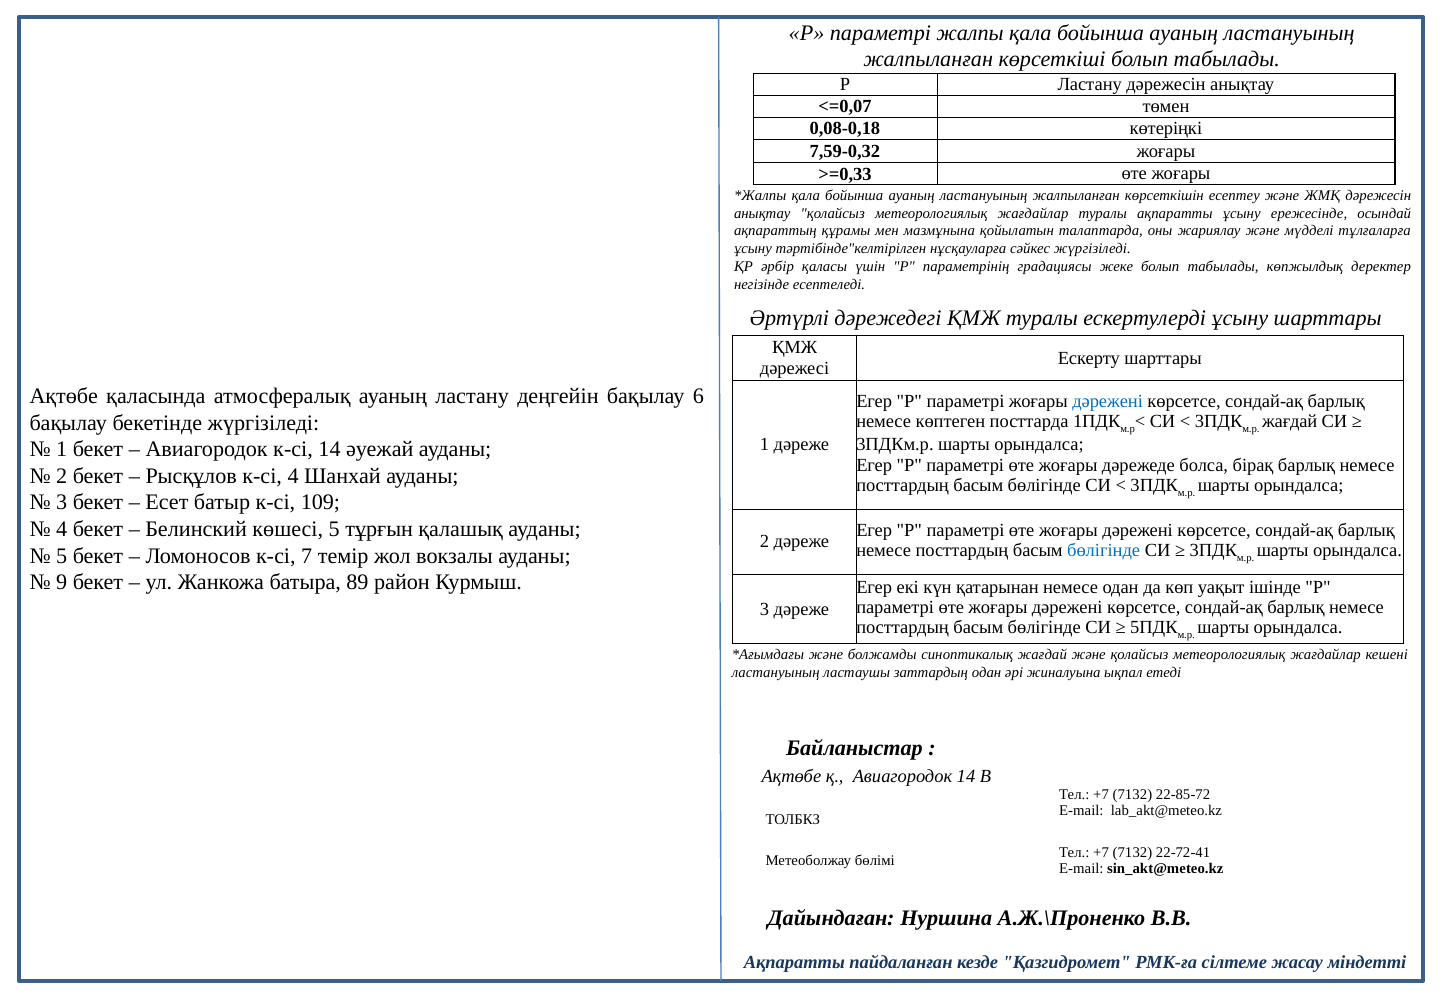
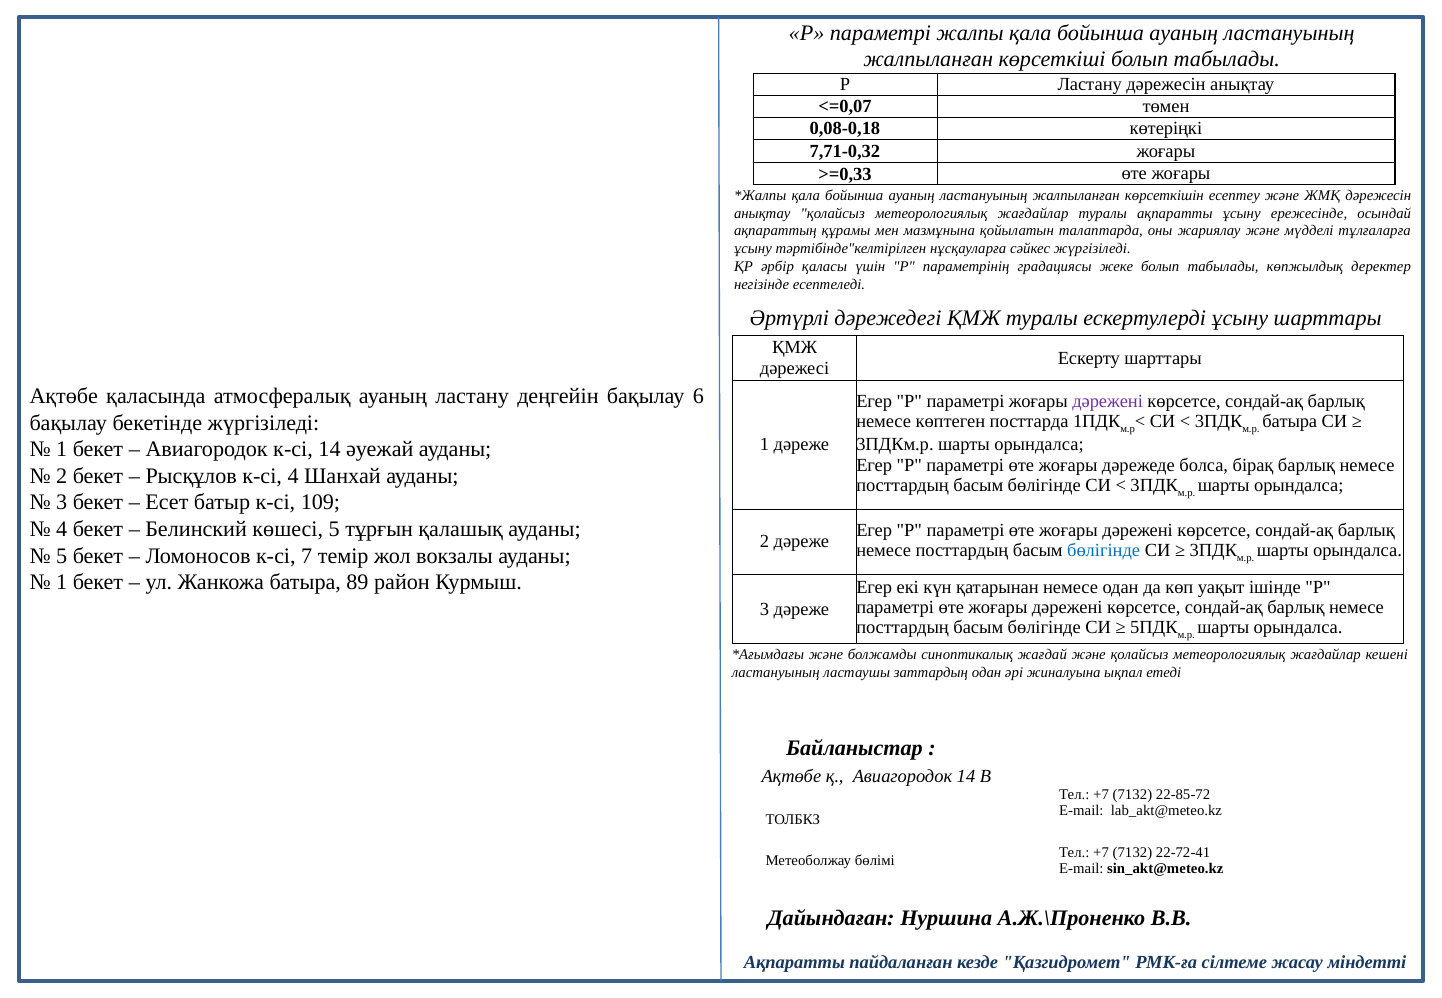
7,59-0,32: 7,59-0,32 -> 7,71-0,32
дәрежені at (1108, 401) colour: blue -> purple
жағдай at (1290, 422): жағдай -> батыра
9 at (62, 583): 9 -> 1
